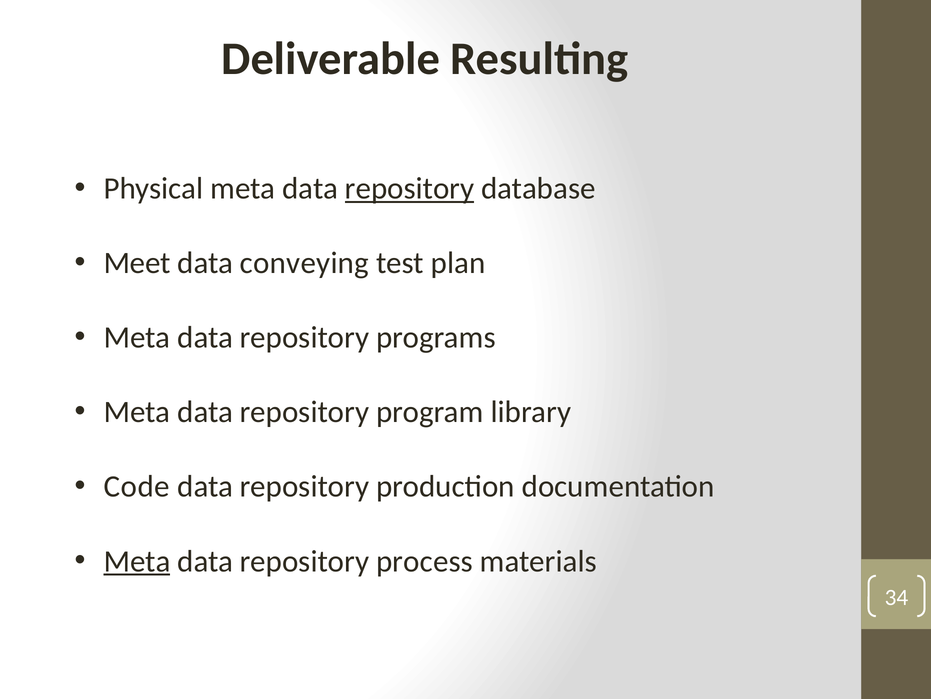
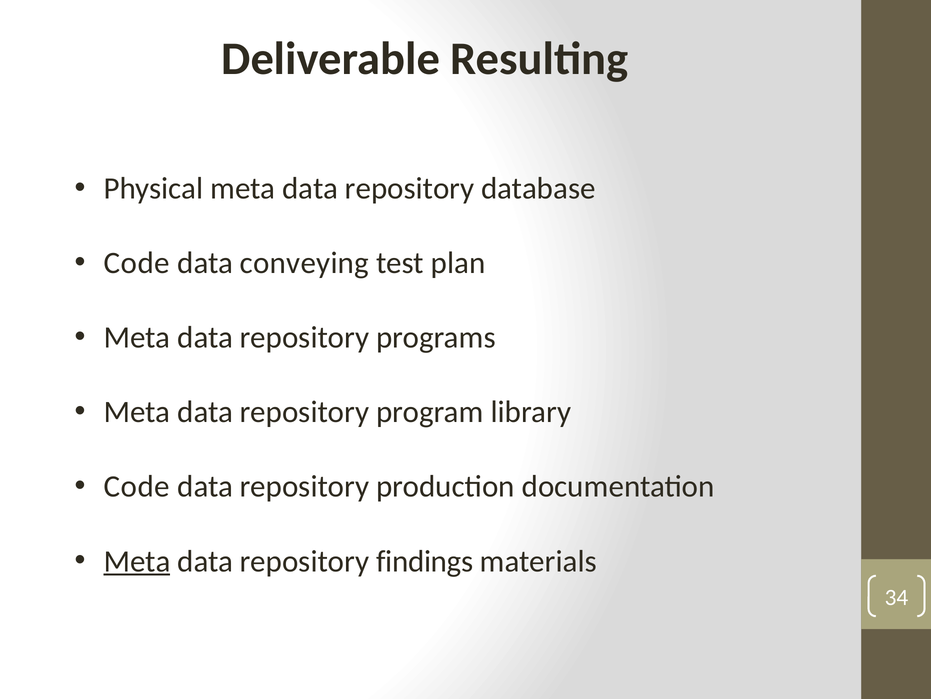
repository at (410, 188) underline: present -> none
Meet at (137, 263): Meet -> Code
process: process -> findings
